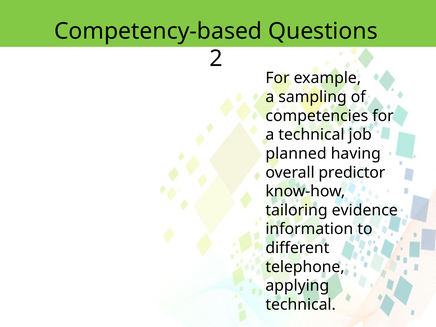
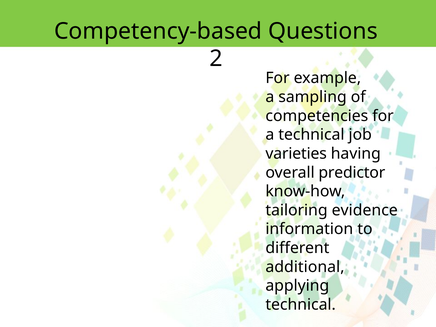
planned: planned -> varieties
telephone: telephone -> additional
